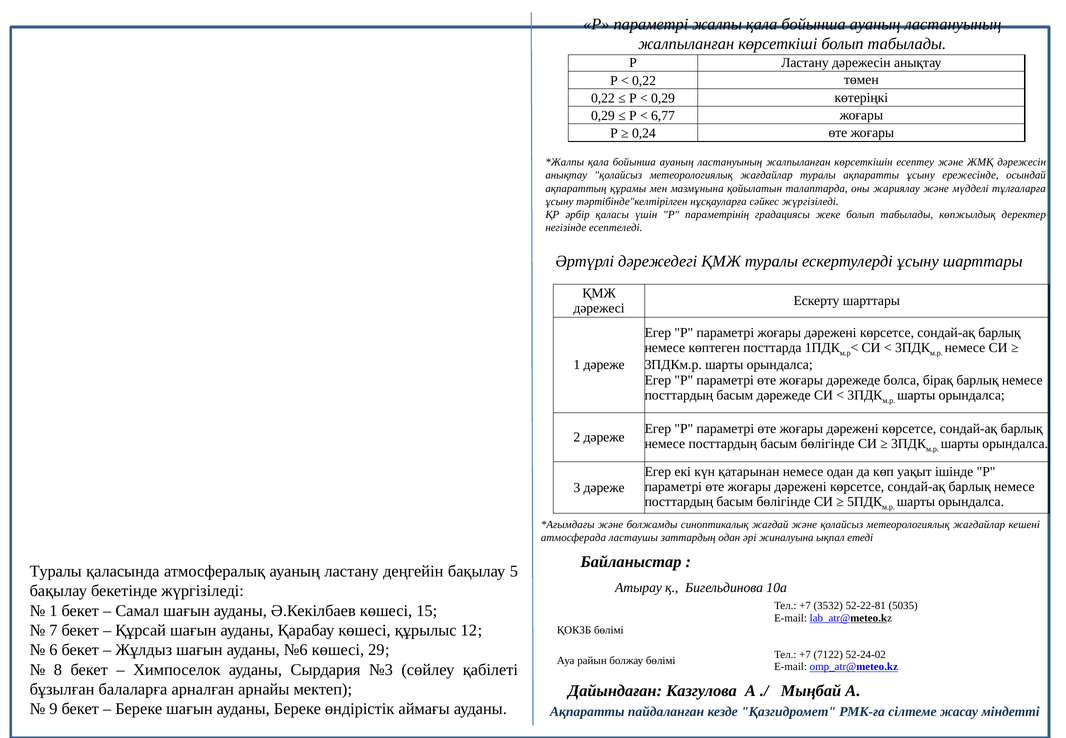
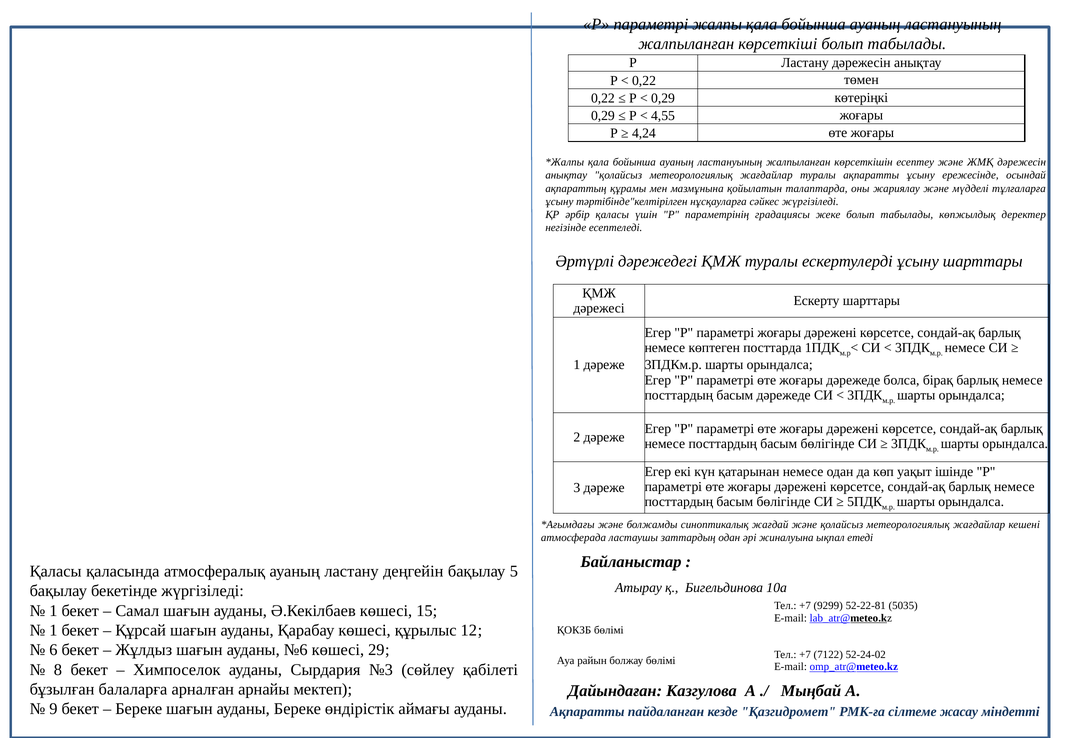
6,77: 6,77 -> 4,55
0,24: 0,24 -> 4,24
Туралы at (56, 571): Туралы -> Қаласы
3532: 3532 -> 9299
7 at (53, 630): 7 -> 1
